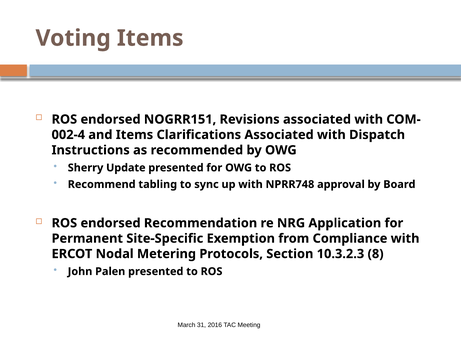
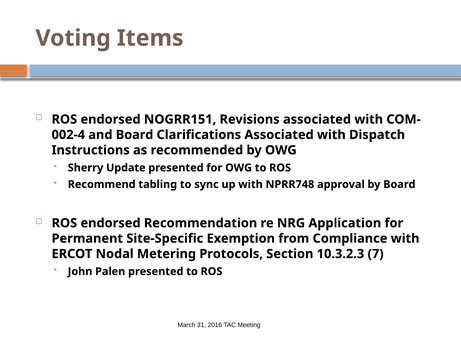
and Items: Items -> Board
8: 8 -> 7
